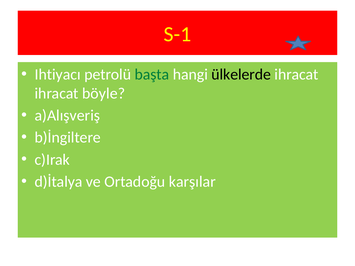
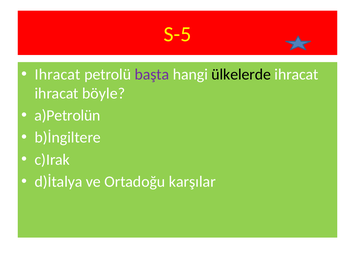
S-1: S-1 -> S-5
Ihtiyacı at (58, 74): Ihtiyacı -> Ihracat
başta colour: green -> purple
a)Alışveriş: a)Alışveriş -> a)Petrolün
